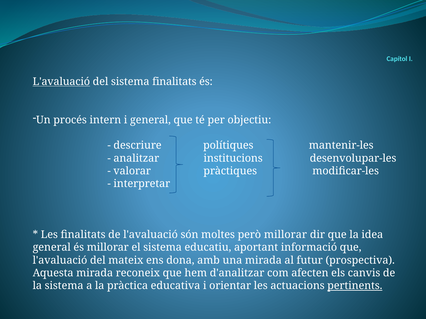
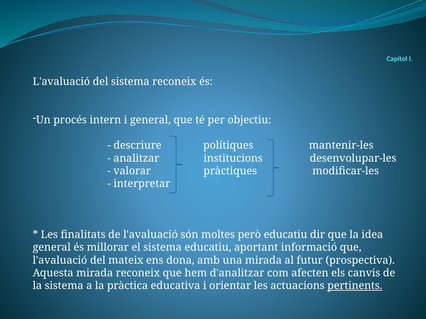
L'avaluació at (61, 82) underline: present -> none
sistema finalitats: finalitats -> reconeix
però millorar: millorar -> educatiu
